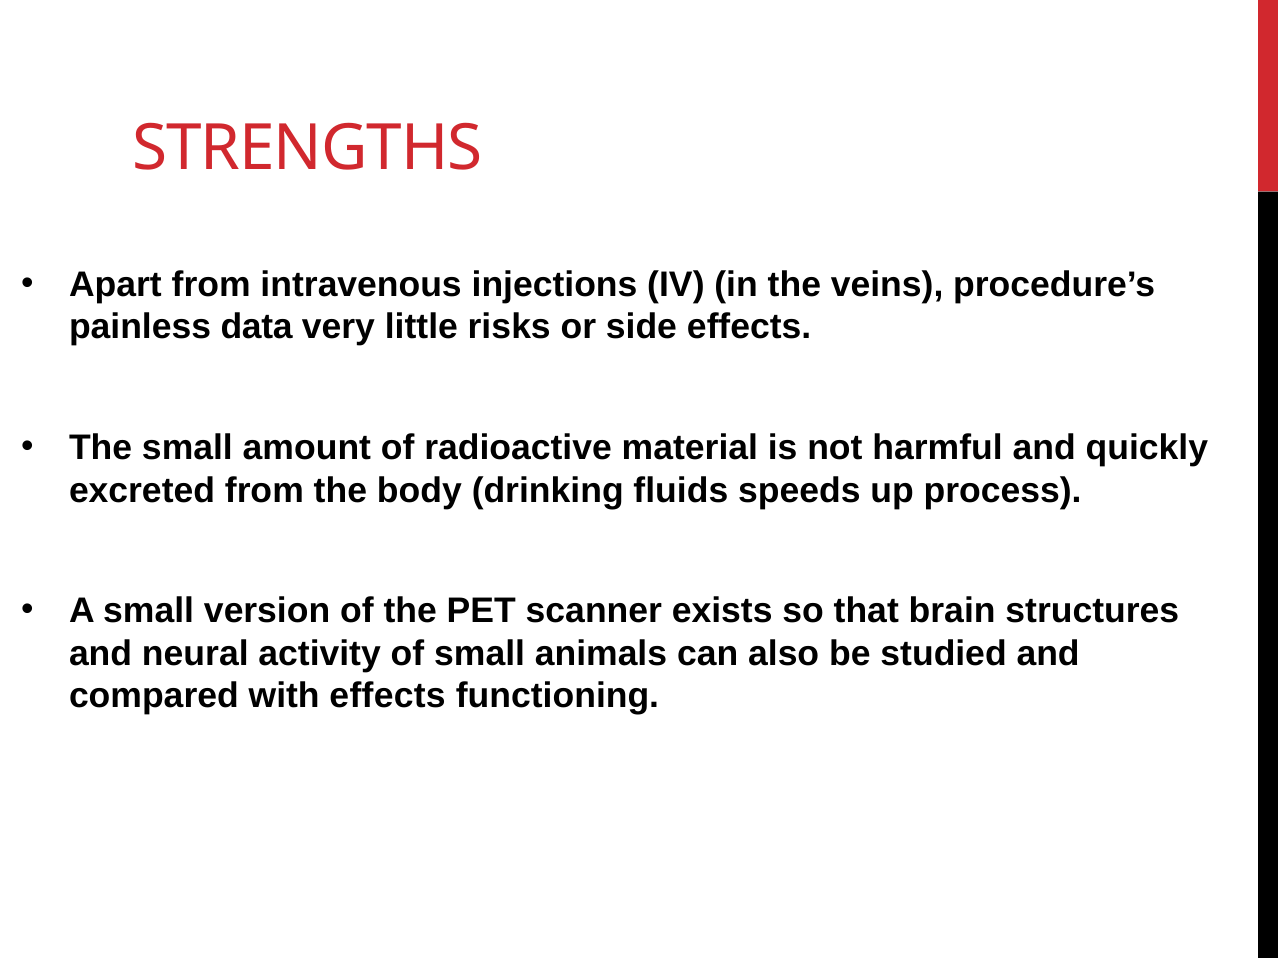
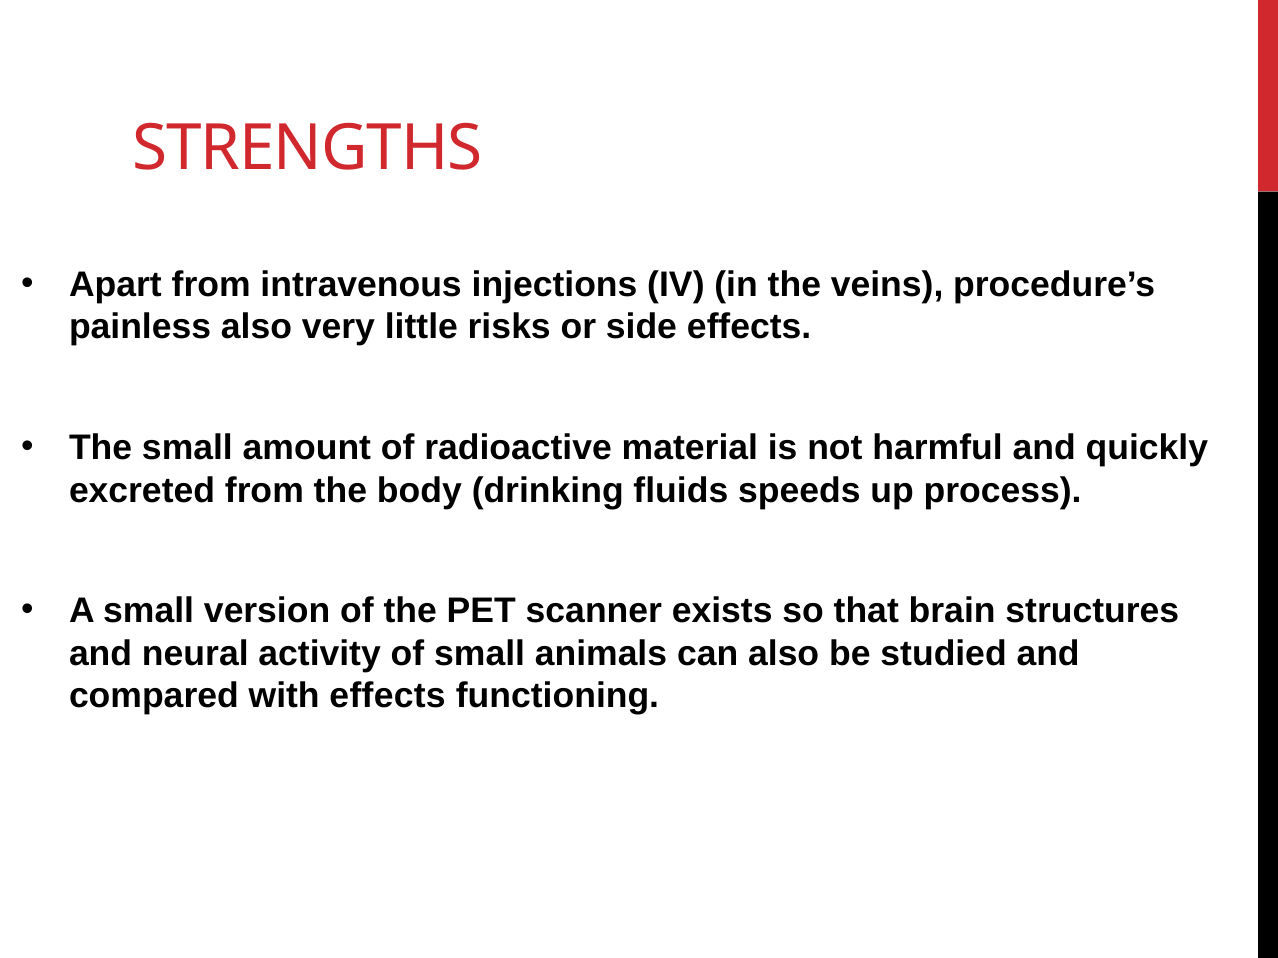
painless data: data -> also
